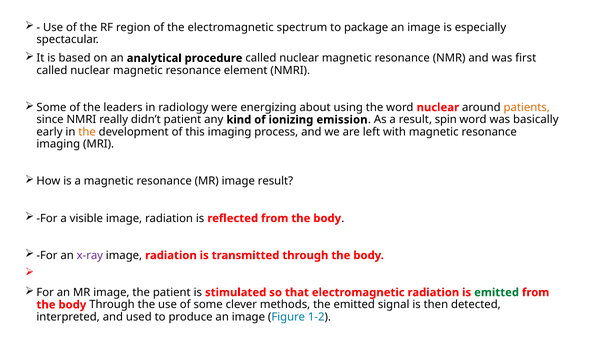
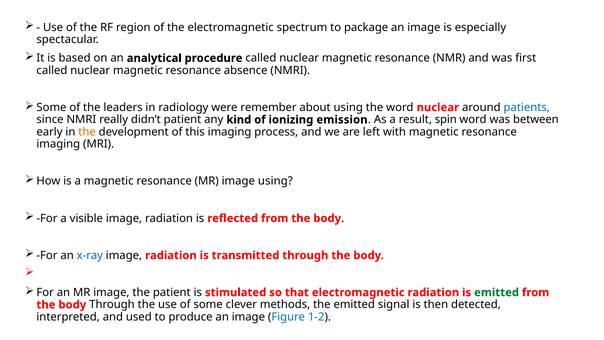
element: element -> absence
energizing: energizing -> remember
patients colour: orange -> blue
basically: basically -> between
image result: result -> using
x-ray colour: purple -> blue
